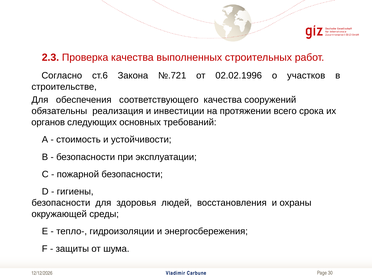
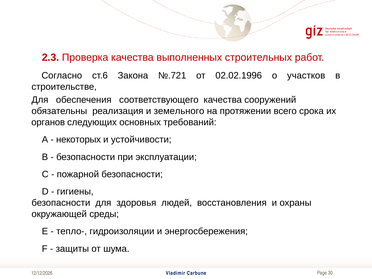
инвестиции: инвестиции -> земельного
стоимость: стоимость -> некоторых
